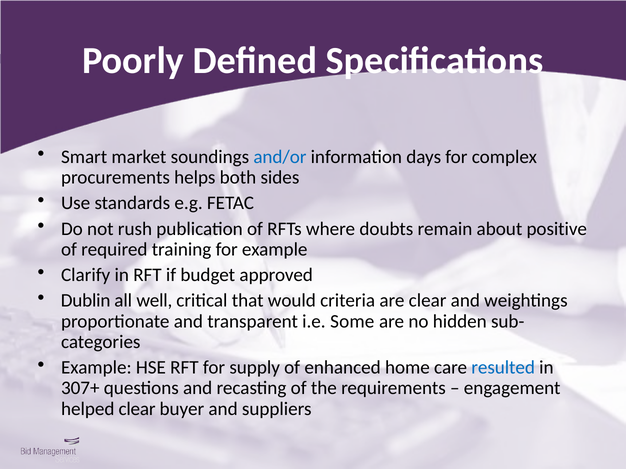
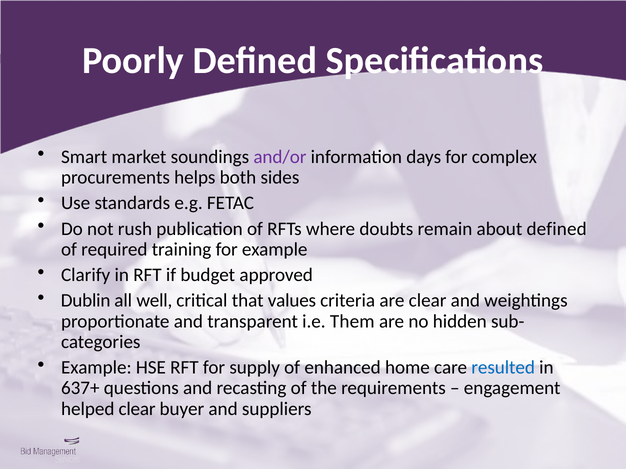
and/or colour: blue -> purple
about positive: positive -> defined
would: would -> values
Some: Some -> Them
307+: 307+ -> 637+
